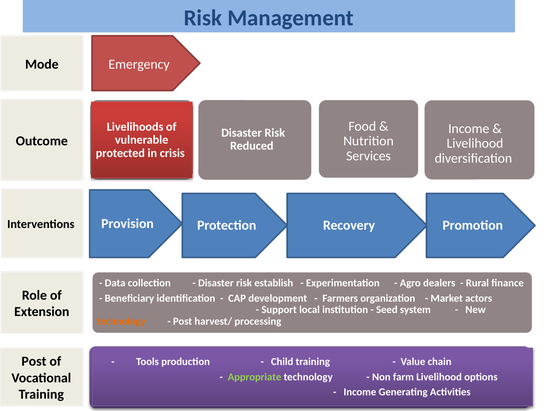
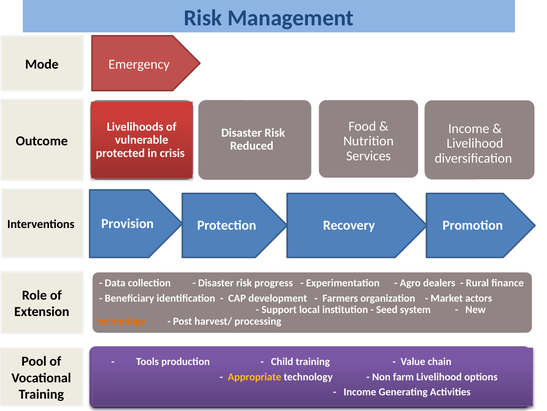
establish: establish -> progress
Post at (34, 361): Post -> Pool
Appropriate colour: light green -> yellow
